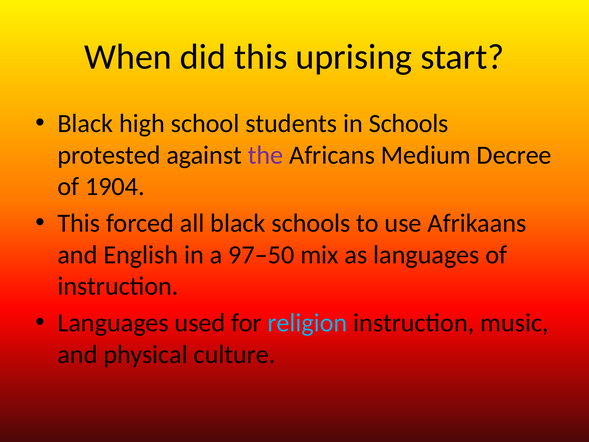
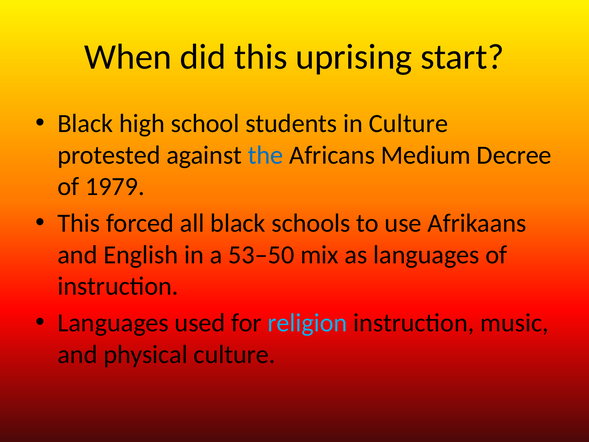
in Schools: Schools -> Culture
the colour: purple -> blue
1904: 1904 -> 1979
97–50: 97–50 -> 53–50
